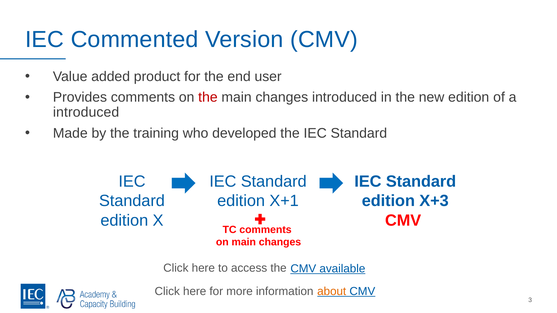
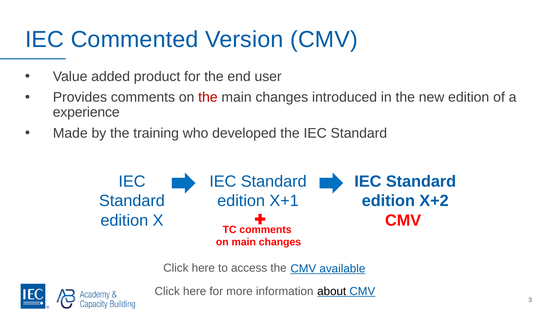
introduced at (86, 112): introduced -> experience
X+3: X+3 -> X+2
about colour: orange -> black
